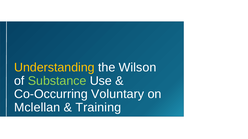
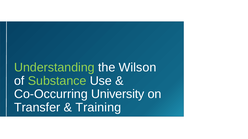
Understanding colour: yellow -> light green
Voluntary: Voluntary -> University
Mclellan: Mclellan -> Transfer
